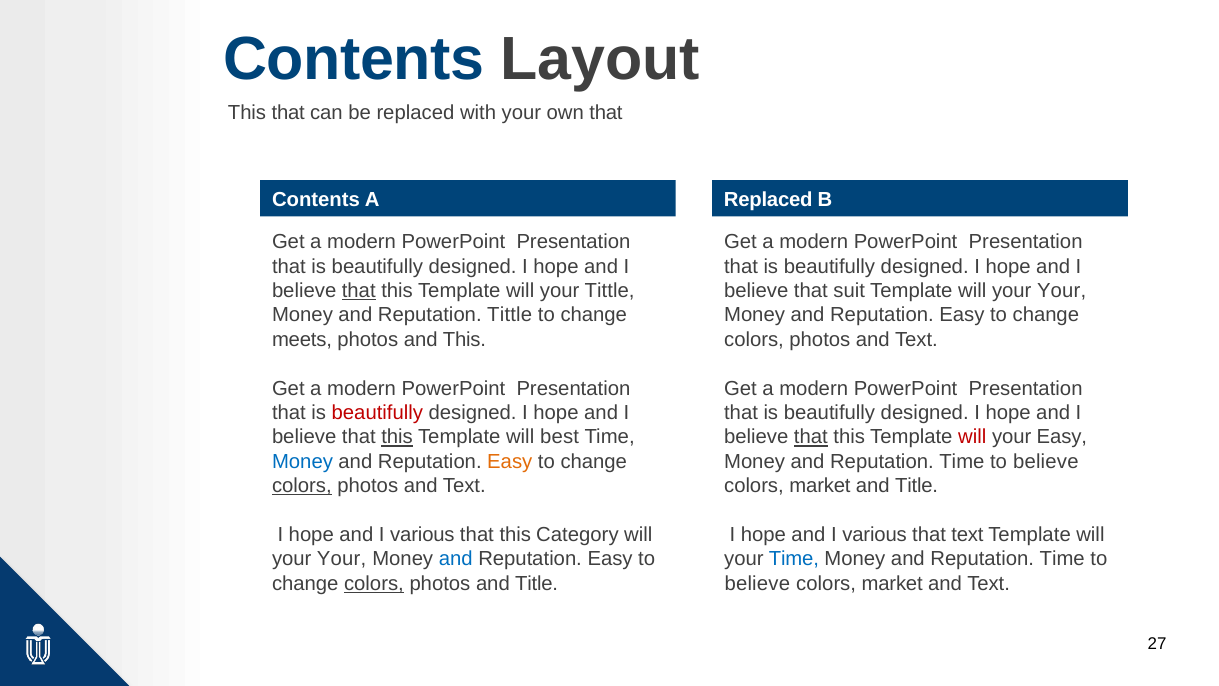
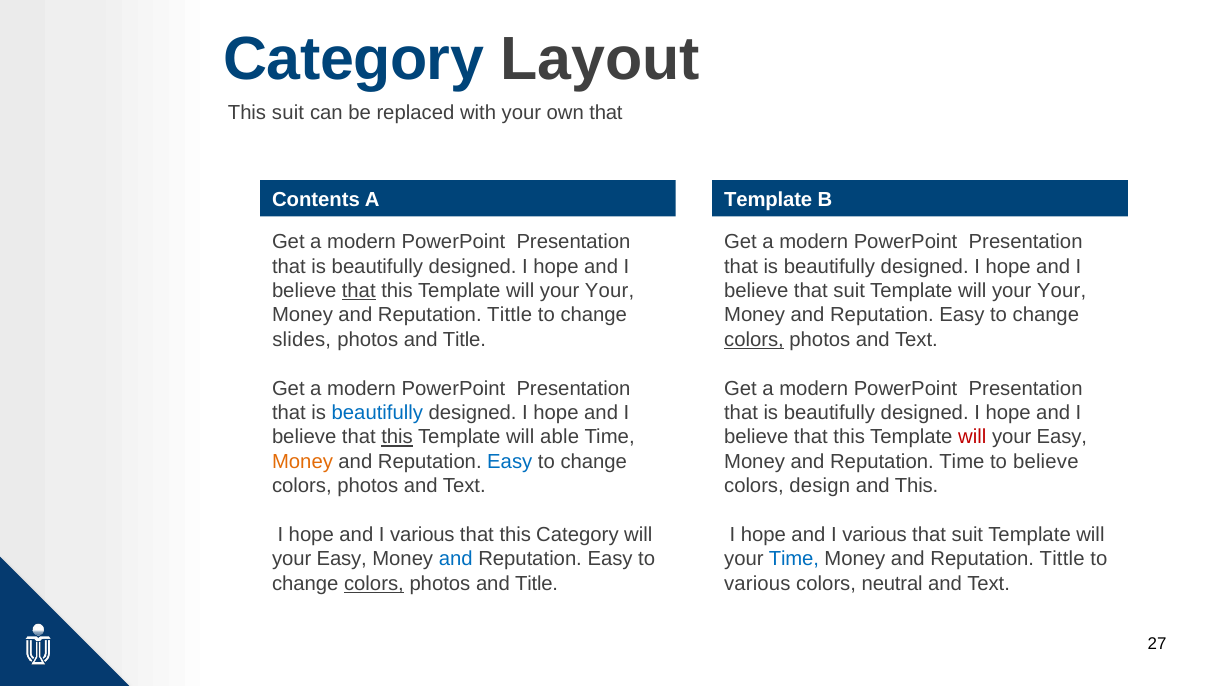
Contents at (354, 59): Contents -> Category
This that: that -> suit
Replaced at (768, 200): Replaced -> Template
Tittle at (610, 291): Tittle -> Your
meets: meets -> slides
This at (464, 339): This -> Title
colors at (754, 339) underline: none -> present
beautifully at (377, 413) colour: red -> blue
best: best -> able
that at (811, 437) underline: present -> none
Money at (302, 461) colour: blue -> orange
Easy at (510, 461) colour: orange -> blue
colors at (302, 486) underline: present -> none
market at (820, 486): market -> design
Title at (917, 486): Title -> This
text at (967, 535): text -> suit
Your at (342, 559): Your -> Easy
Time at (1062, 559): Time -> Tittle
believe at (757, 583): believe -> various
market at (892, 583): market -> neutral
